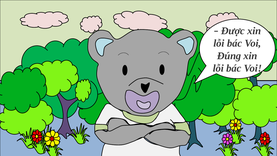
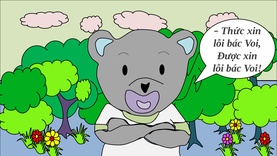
Được: Được -> Thức
Đúng: Đúng -> Được
